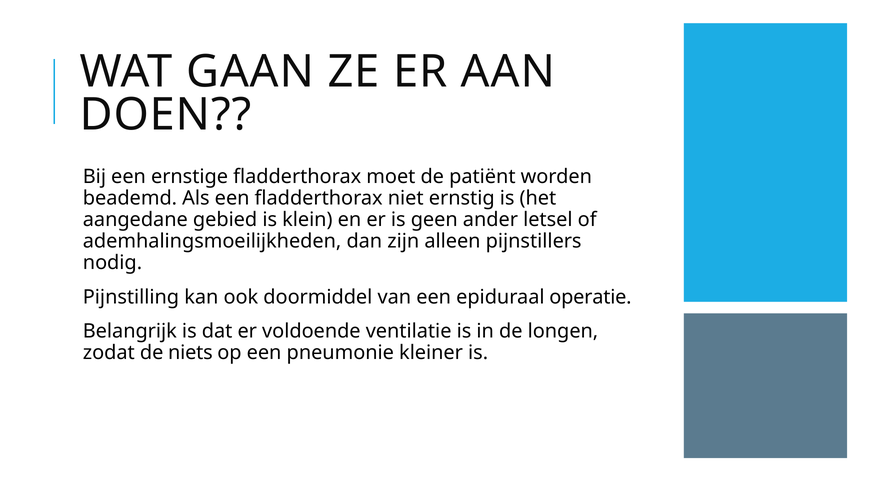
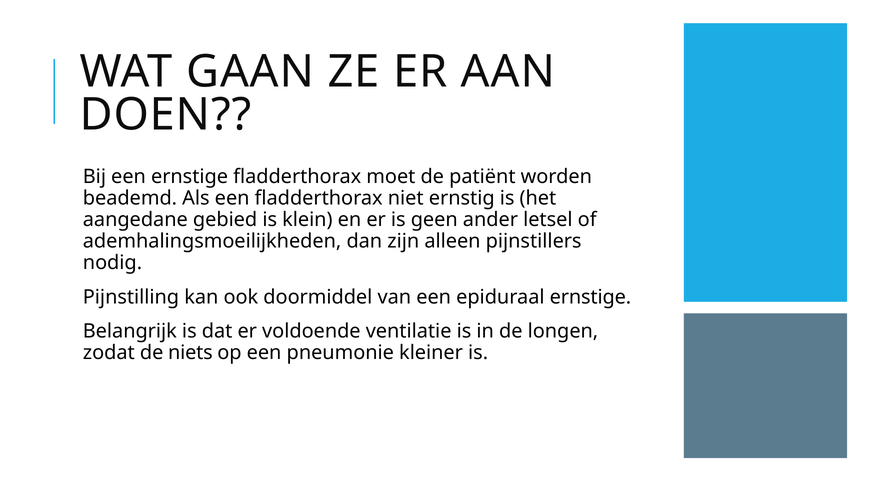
epiduraal operatie: operatie -> ernstige
